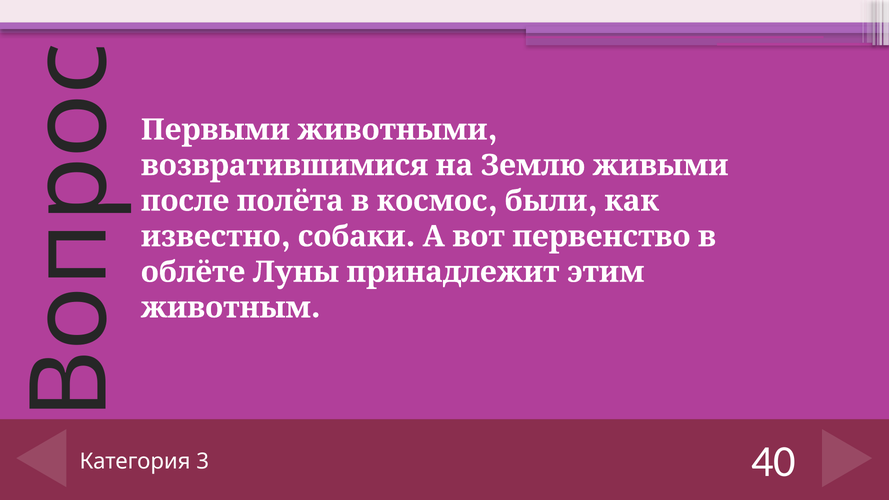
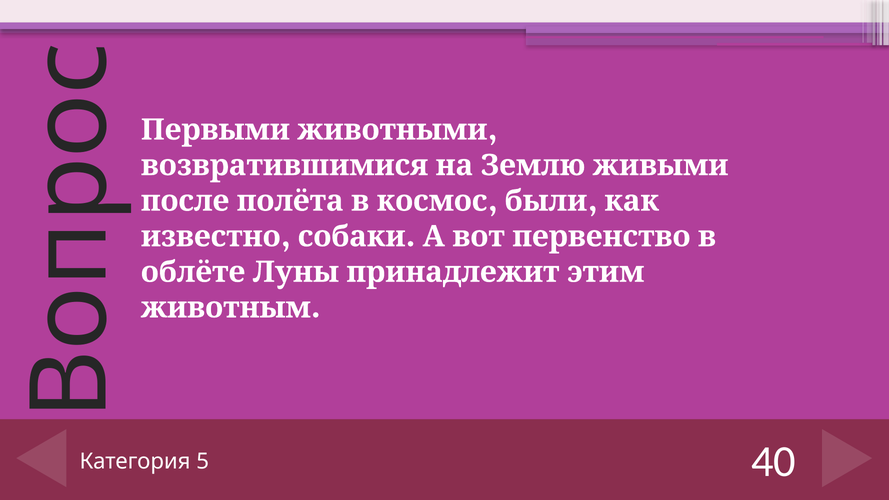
3: 3 -> 5
